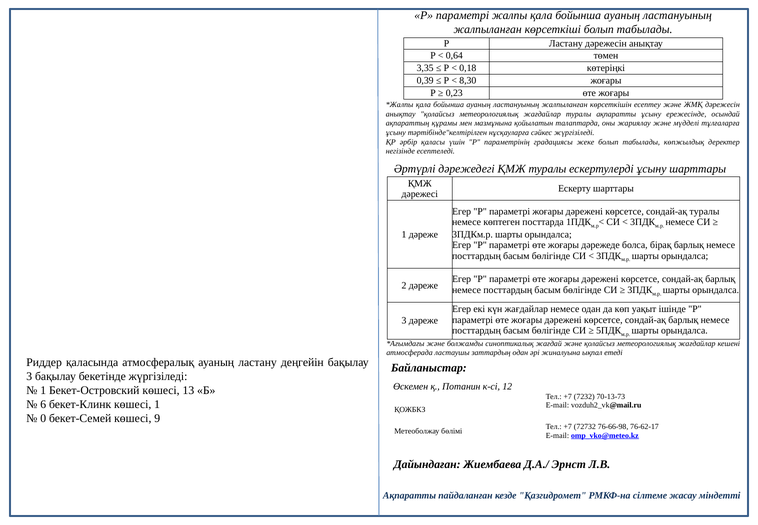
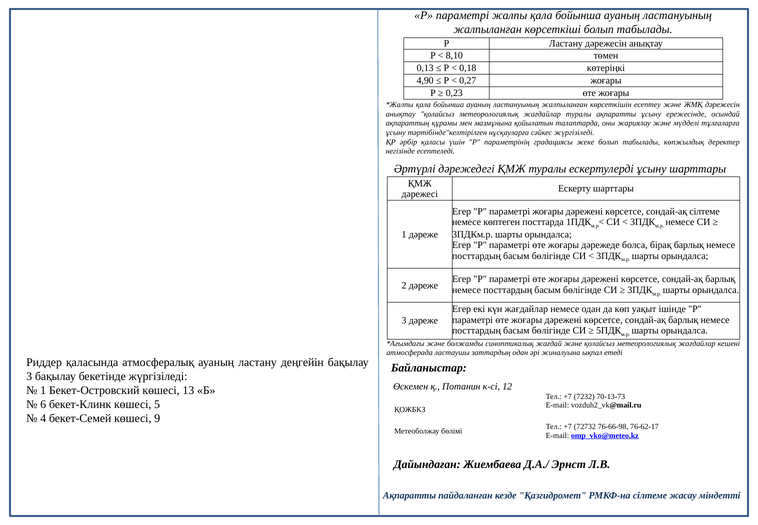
0,64: 0,64 -> 8,10
3,35: 3,35 -> 0,13
0,39: 0,39 -> 4,90
8,30: 8,30 -> 0,27
сондай-ақ туралы: туралы -> сілтеме
көшесі 1: 1 -> 5
0: 0 -> 4
